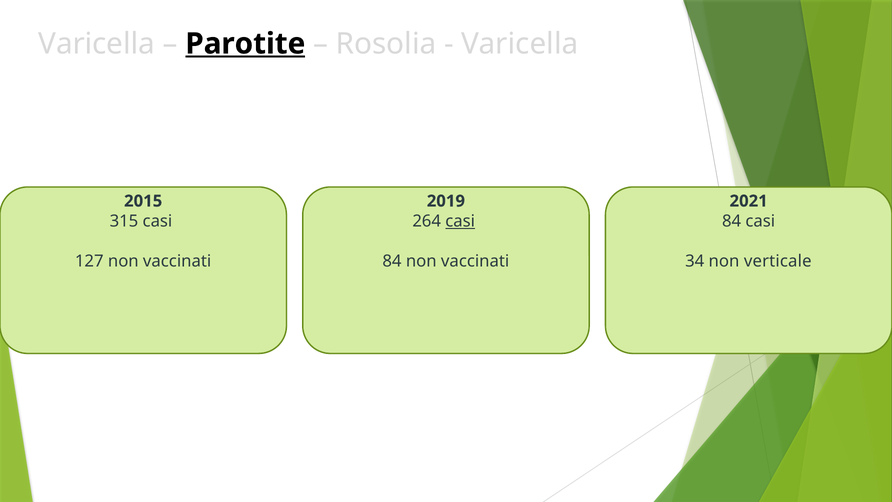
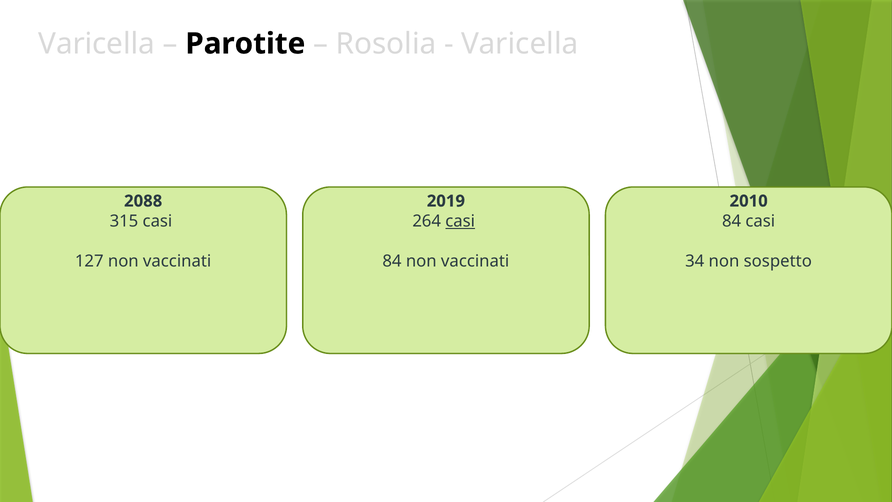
Parotite underline: present -> none
2015: 2015 -> 2088
2021: 2021 -> 2010
verticale: verticale -> sospetto
